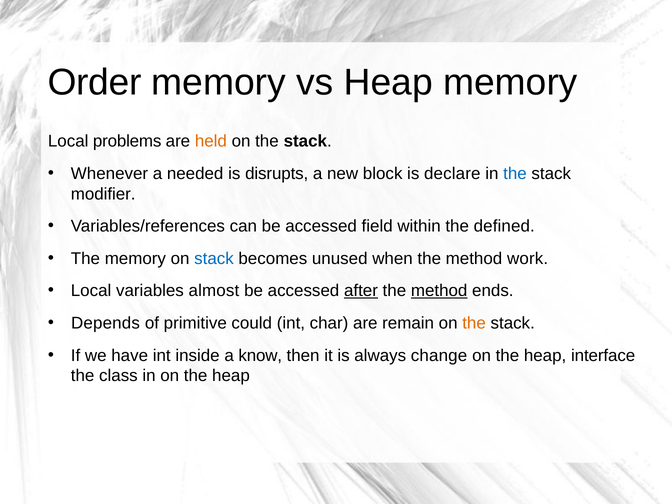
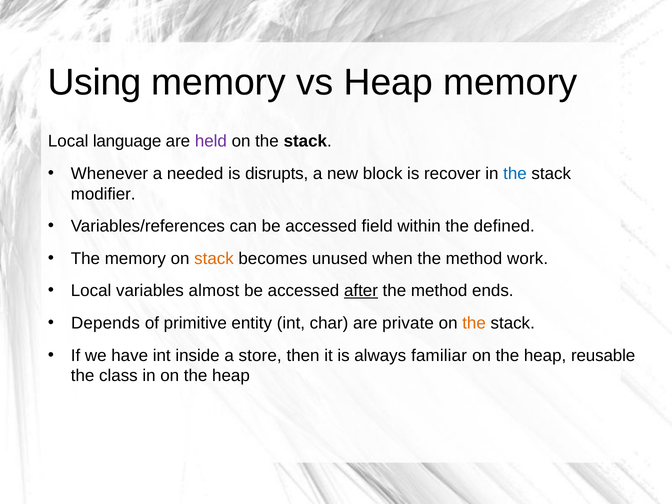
Order: Order -> Using
problems: problems -> language
held colour: orange -> purple
declare: declare -> recover
stack at (214, 259) colour: blue -> orange
method at (439, 291) underline: present -> none
could: could -> entity
remain: remain -> private
know: know -> store
change: change -> familiar
interface: interface -> reusable
